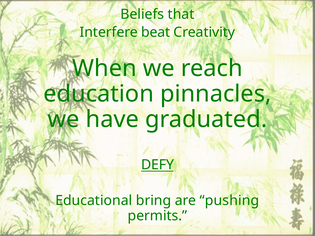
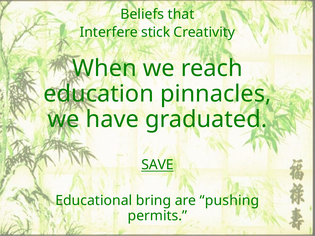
beat: beat -> stick
DEFY: DEFY -> SAVE
